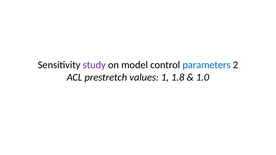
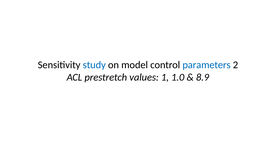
study colour: purple -> blue
1.8: 1.8 -> 1.0
1.0: 1.0 -> 8.9
